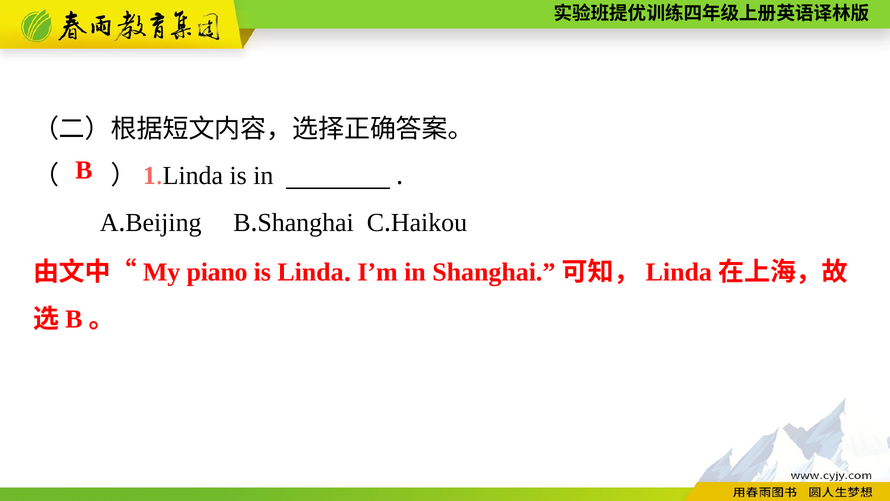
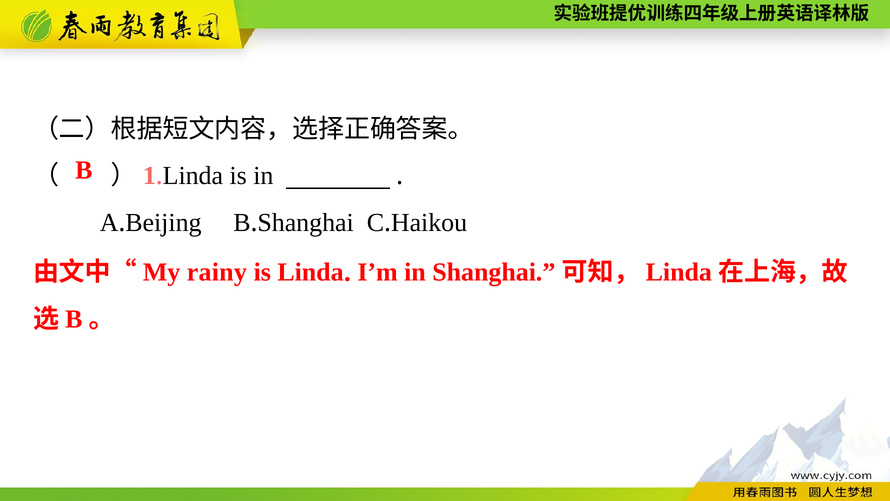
piano: piano -> rainy
